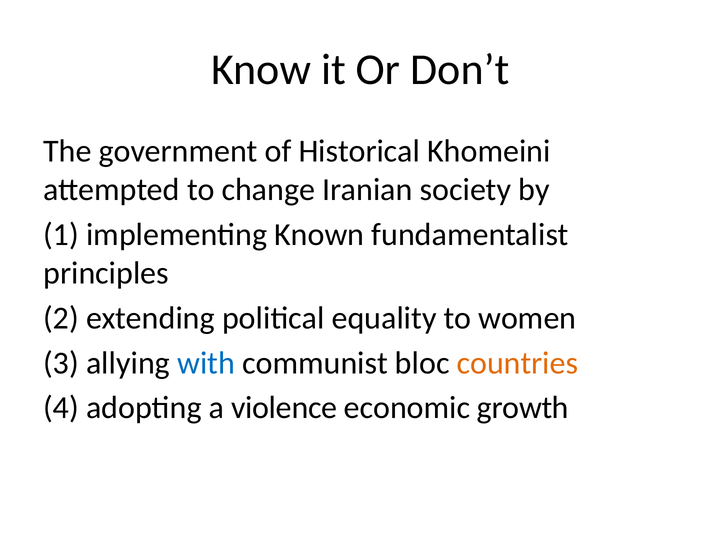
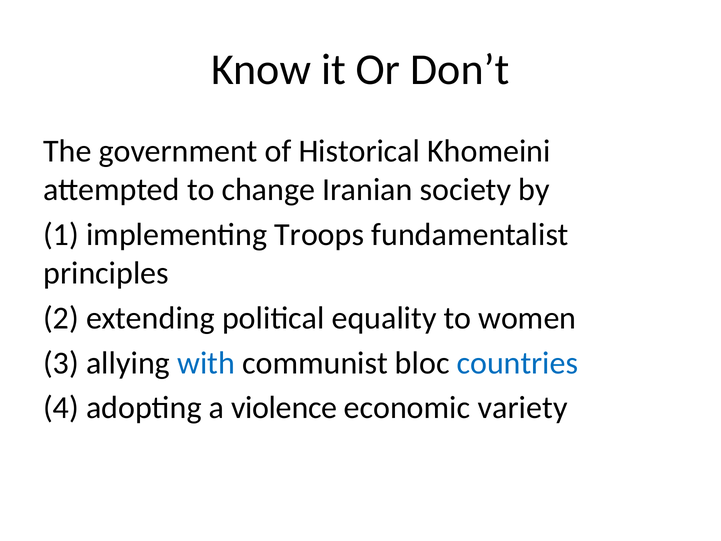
Known: Known -> Troops
countries colour: orange -> blue
growth: growth -> variety
